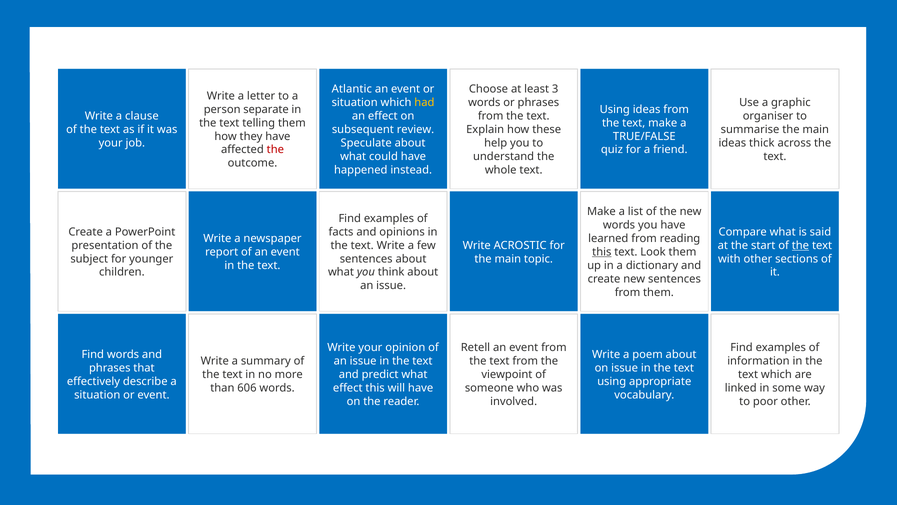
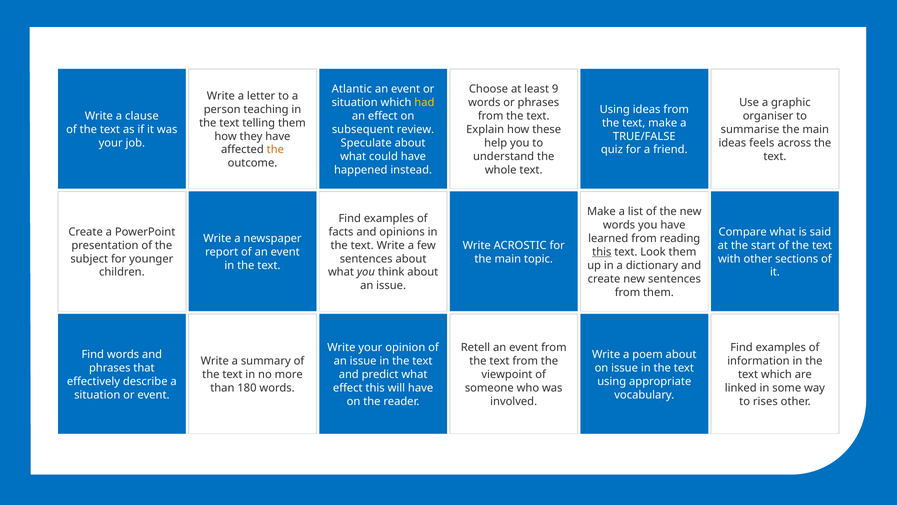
3: 3 -> 9
separate: separate -> teaching
thick: thick -> feels
the at (275, 150) colour: red -> orange
the at (800, 245) underline: present -> none
606: 606 -> 180
poor: poor -> rises
